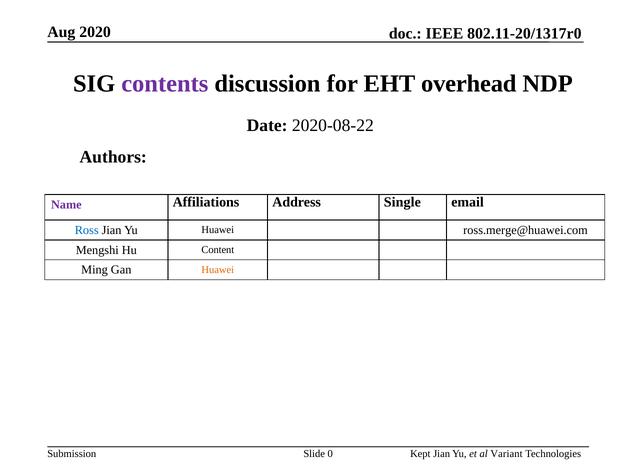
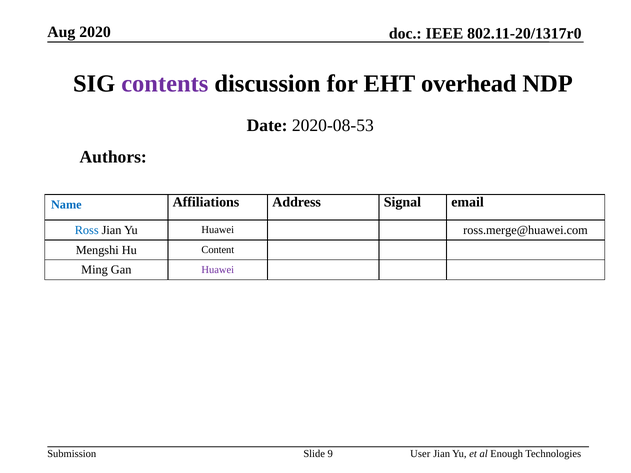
2020-08-22: 2020-08-22 -> 2020-08-53
Name colour: purple -> blue
Single: Single -> Signal
Huawei at (218, 270) colour: orange -> purple
0: 0 -> 9
Kept: Kept -> User
Variant: Variant -> Enough
